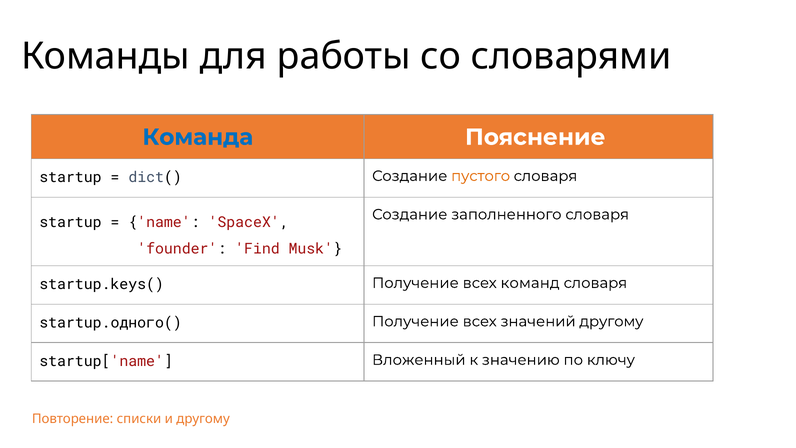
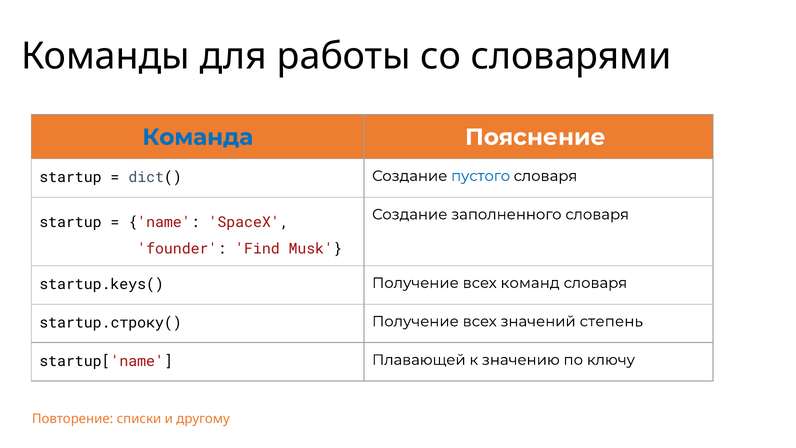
пустого colour: orange -> blue
startup.одного(: startup.одного( -> startup.строку(
значений другому: другому -> степень
Вложенный: Вложенный -> Плавающей
